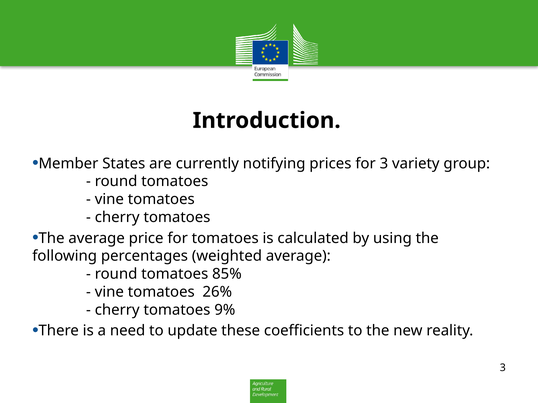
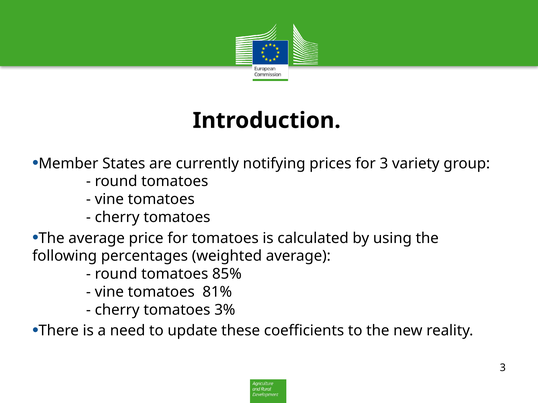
26%: 26% -> 81%
9%: 9% -> 3%
